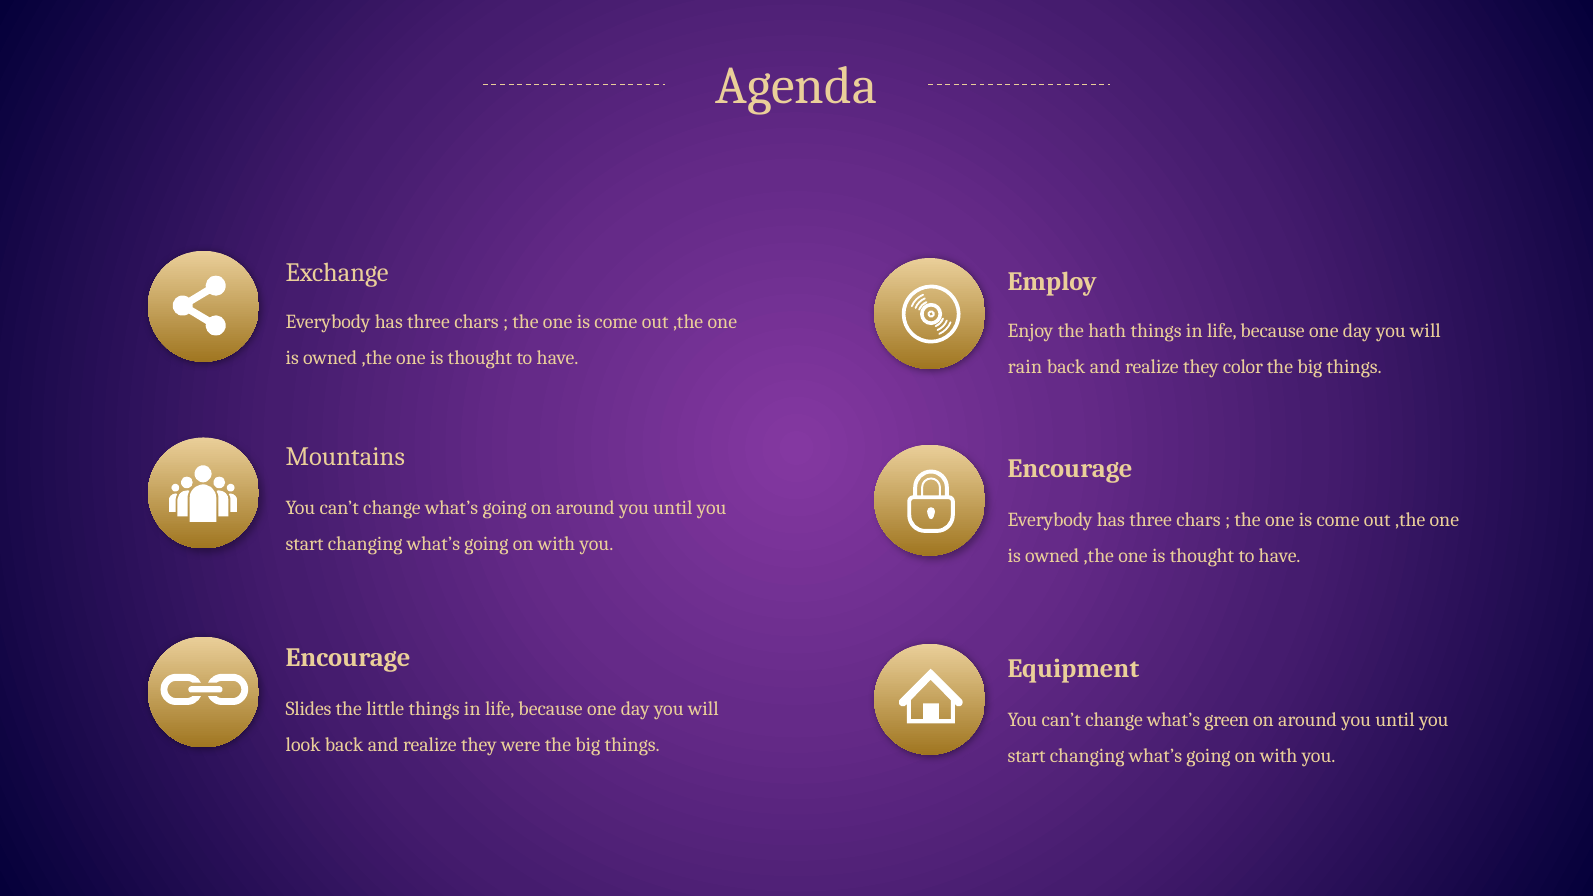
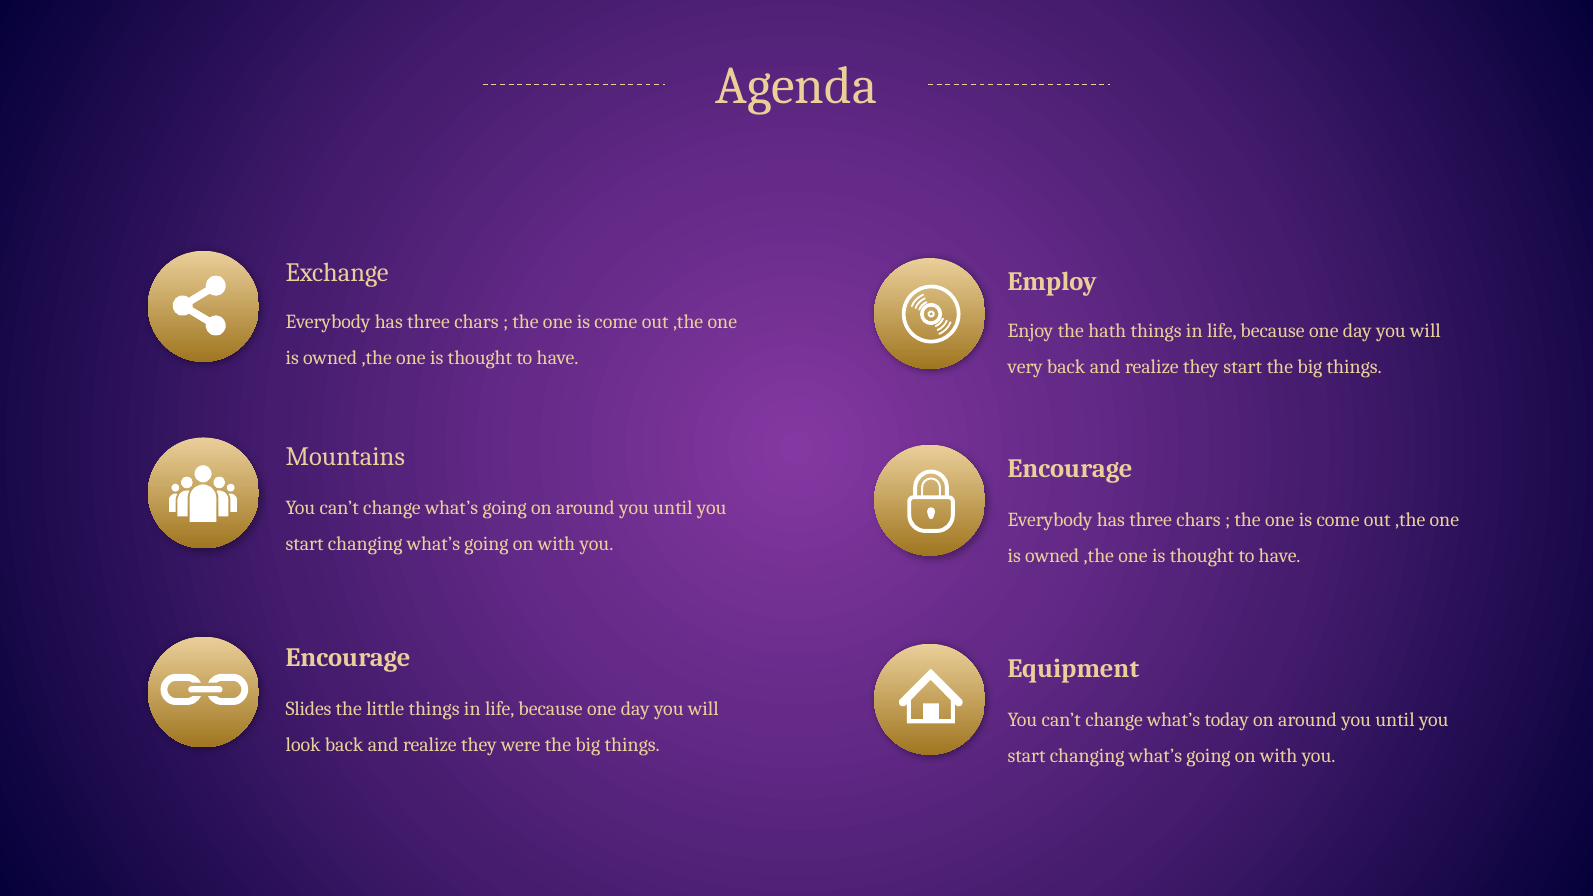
rain: rain -> very
they color: color -> start
green: green -> today
